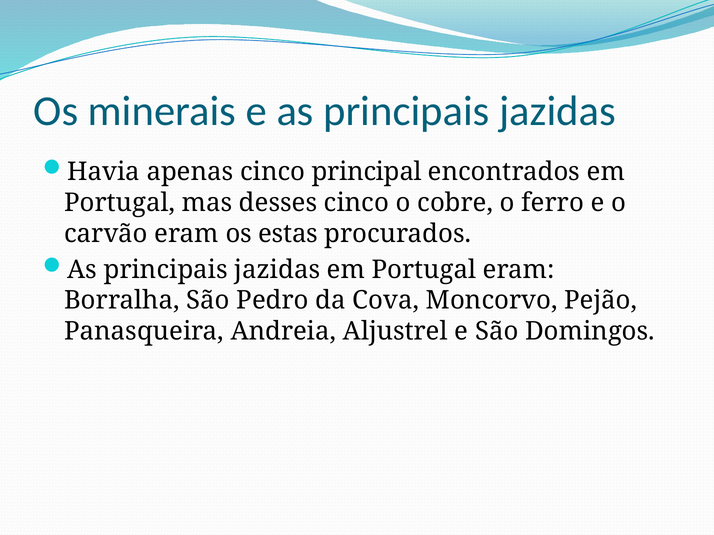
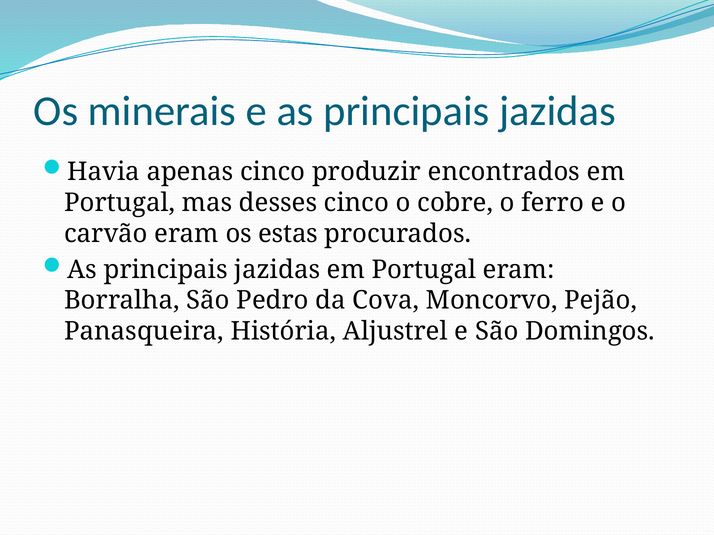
principal: principal -> produzir
Andreia: Andreia -> História
